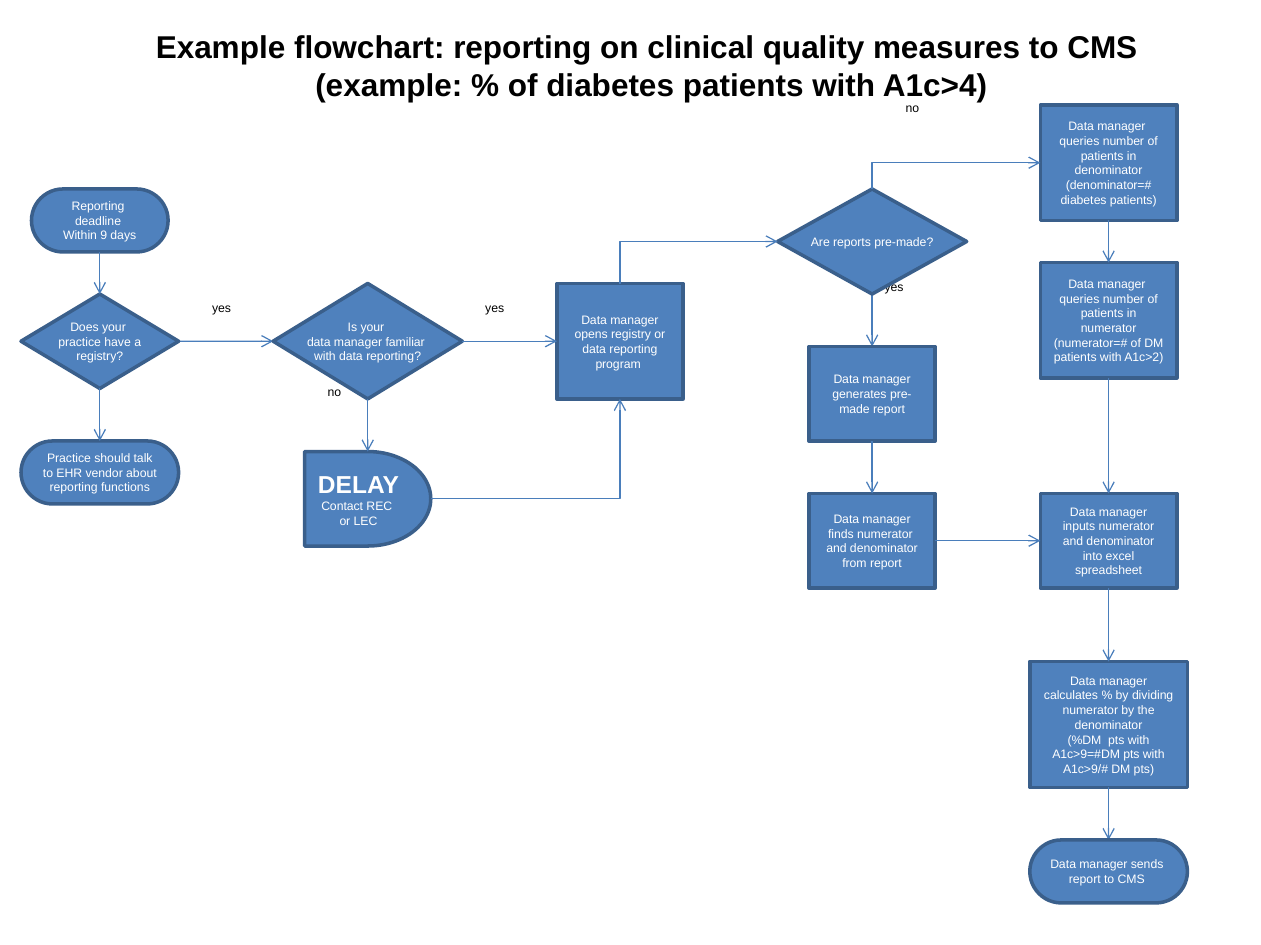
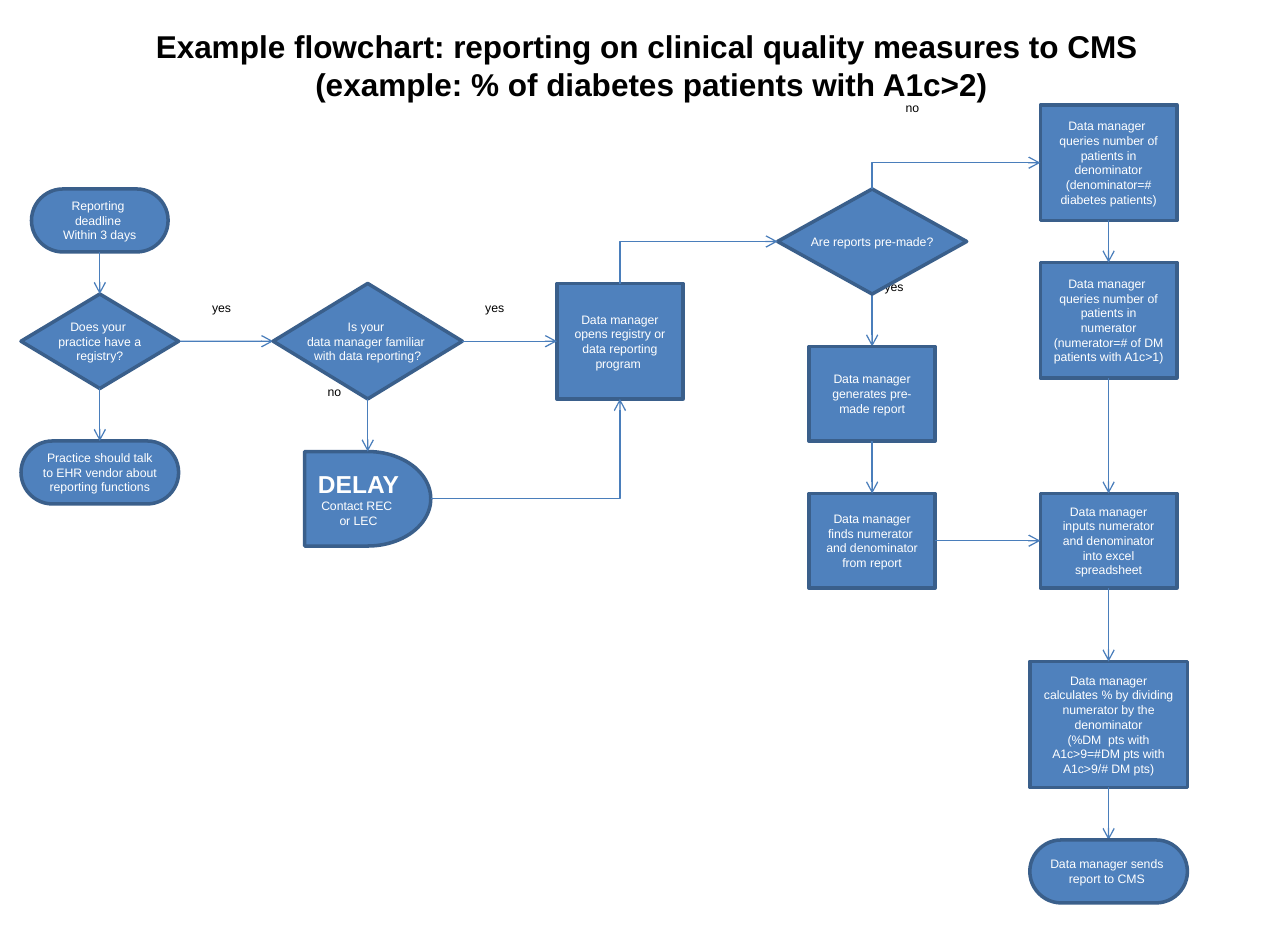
A1c>4: A1c>4 -> A1c>2
9: 9 -> 3
A1c>2: A1c>2 -> A1c>1
